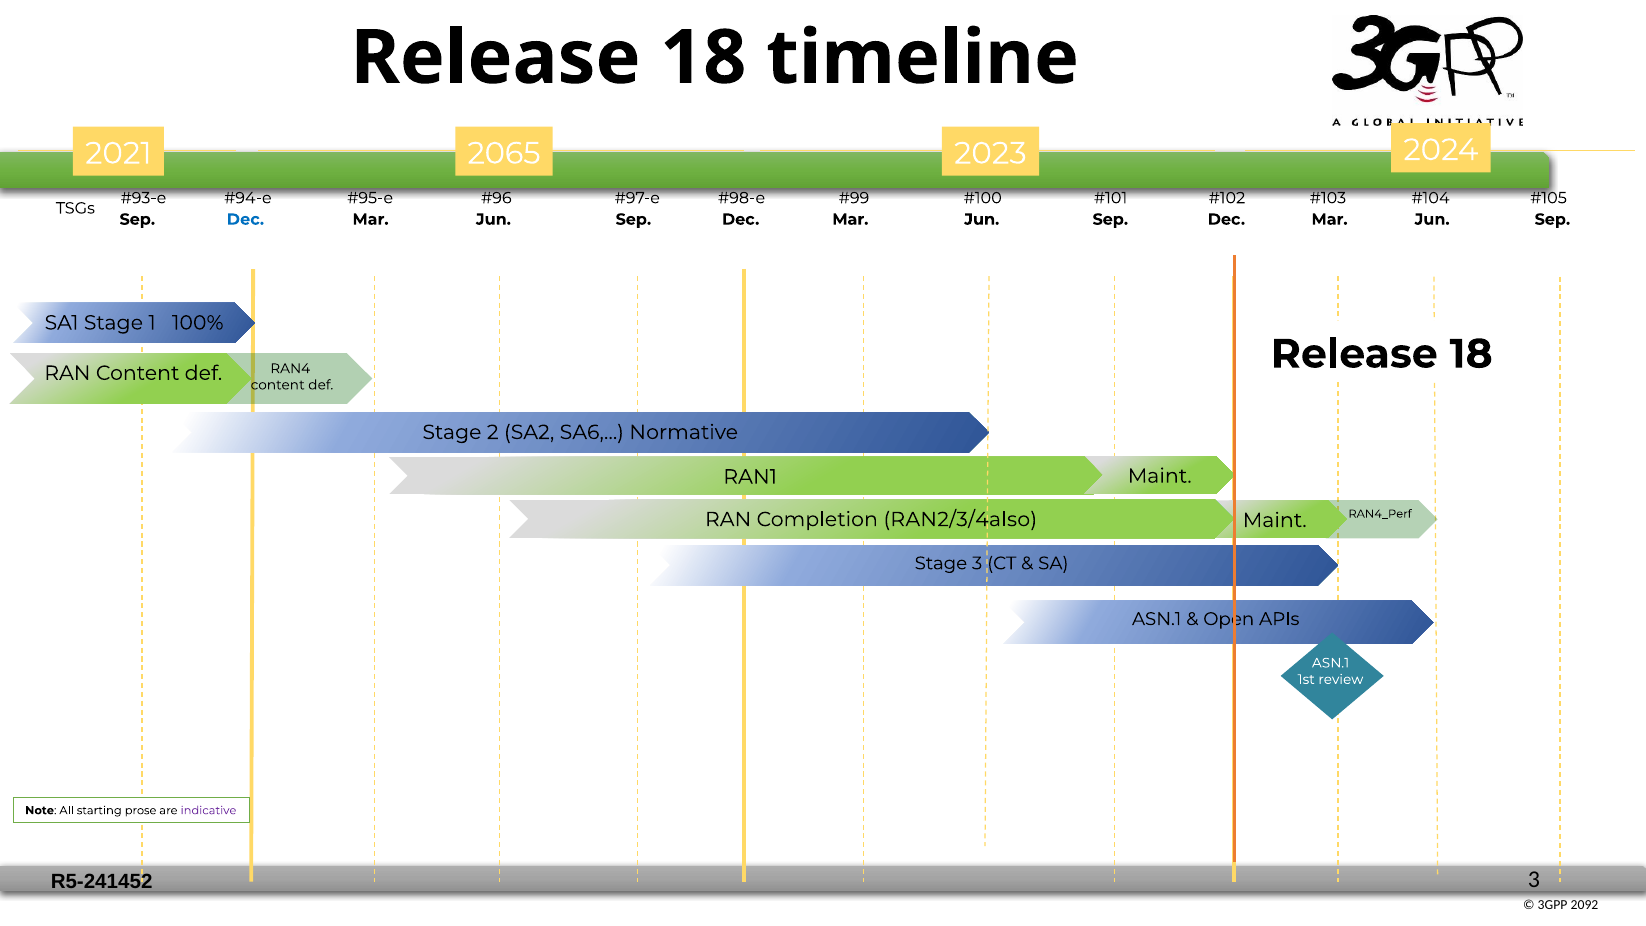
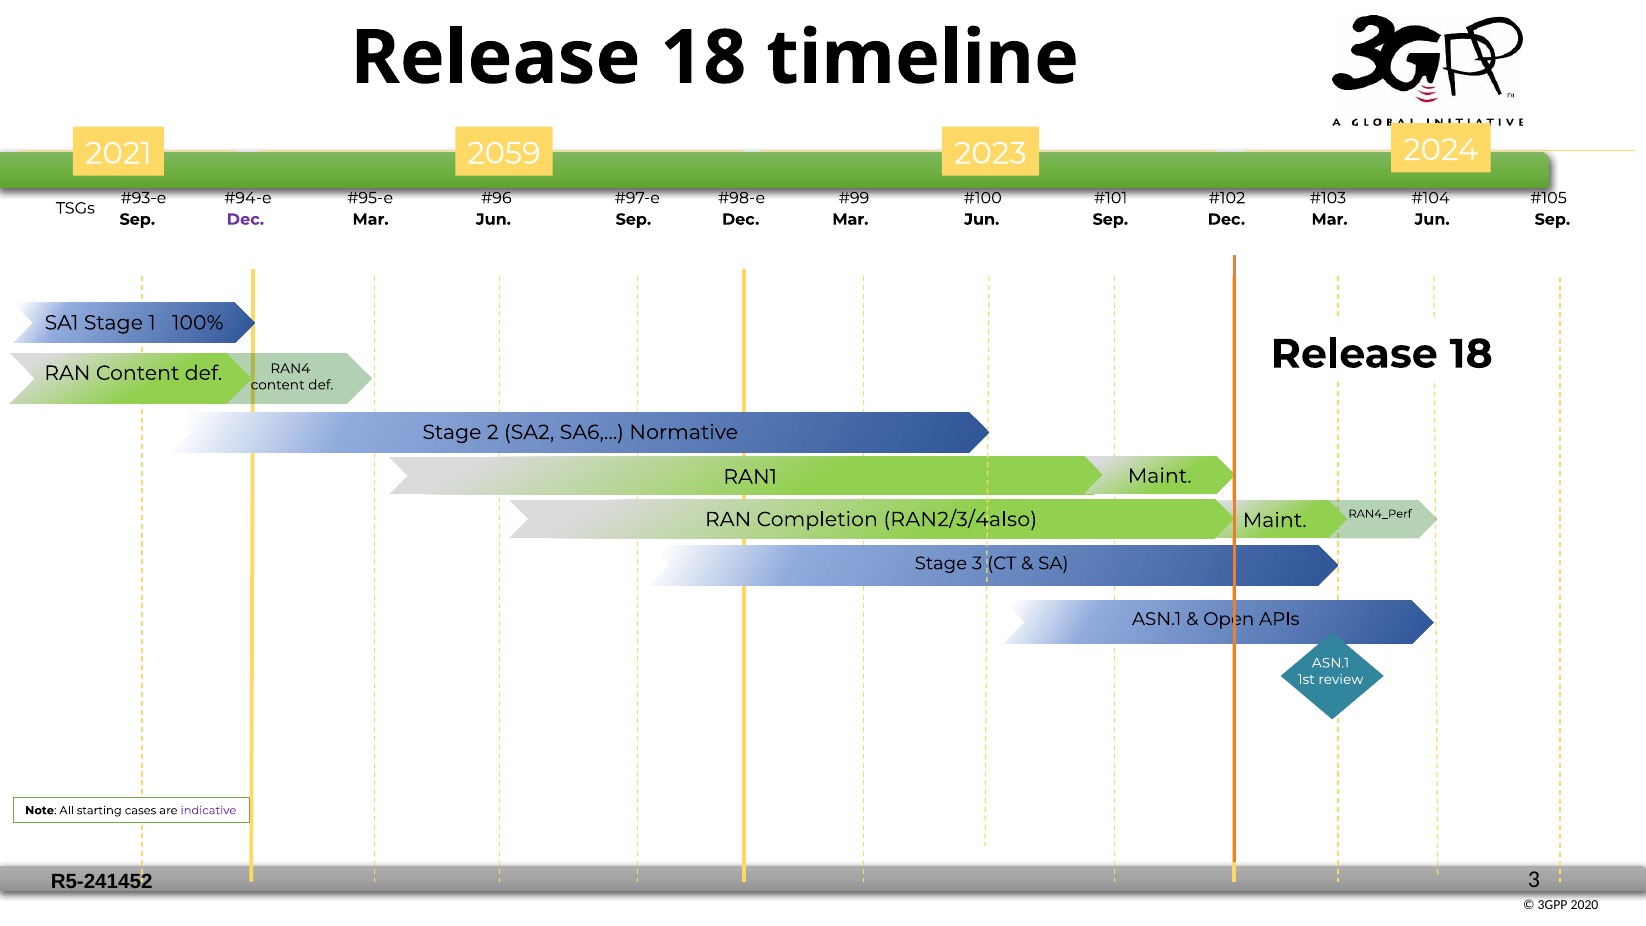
2065: 2065 -> 2059
Dec at (245, 219) colour: blue -> purple
prose: prose -> cases
2092: 2092 -> 2020
